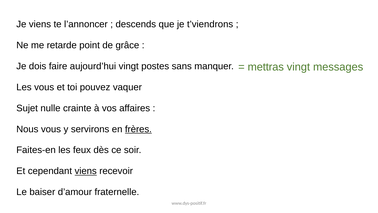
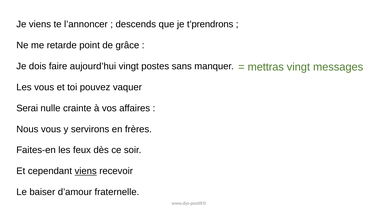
t’viendrons: t’viendrons -> t’prendrons
Sujet: Sujet -> Serai
frères underline: present -> none
